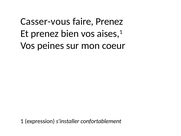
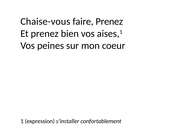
Casser-vous: Casser-vous -> Chaise-vous
